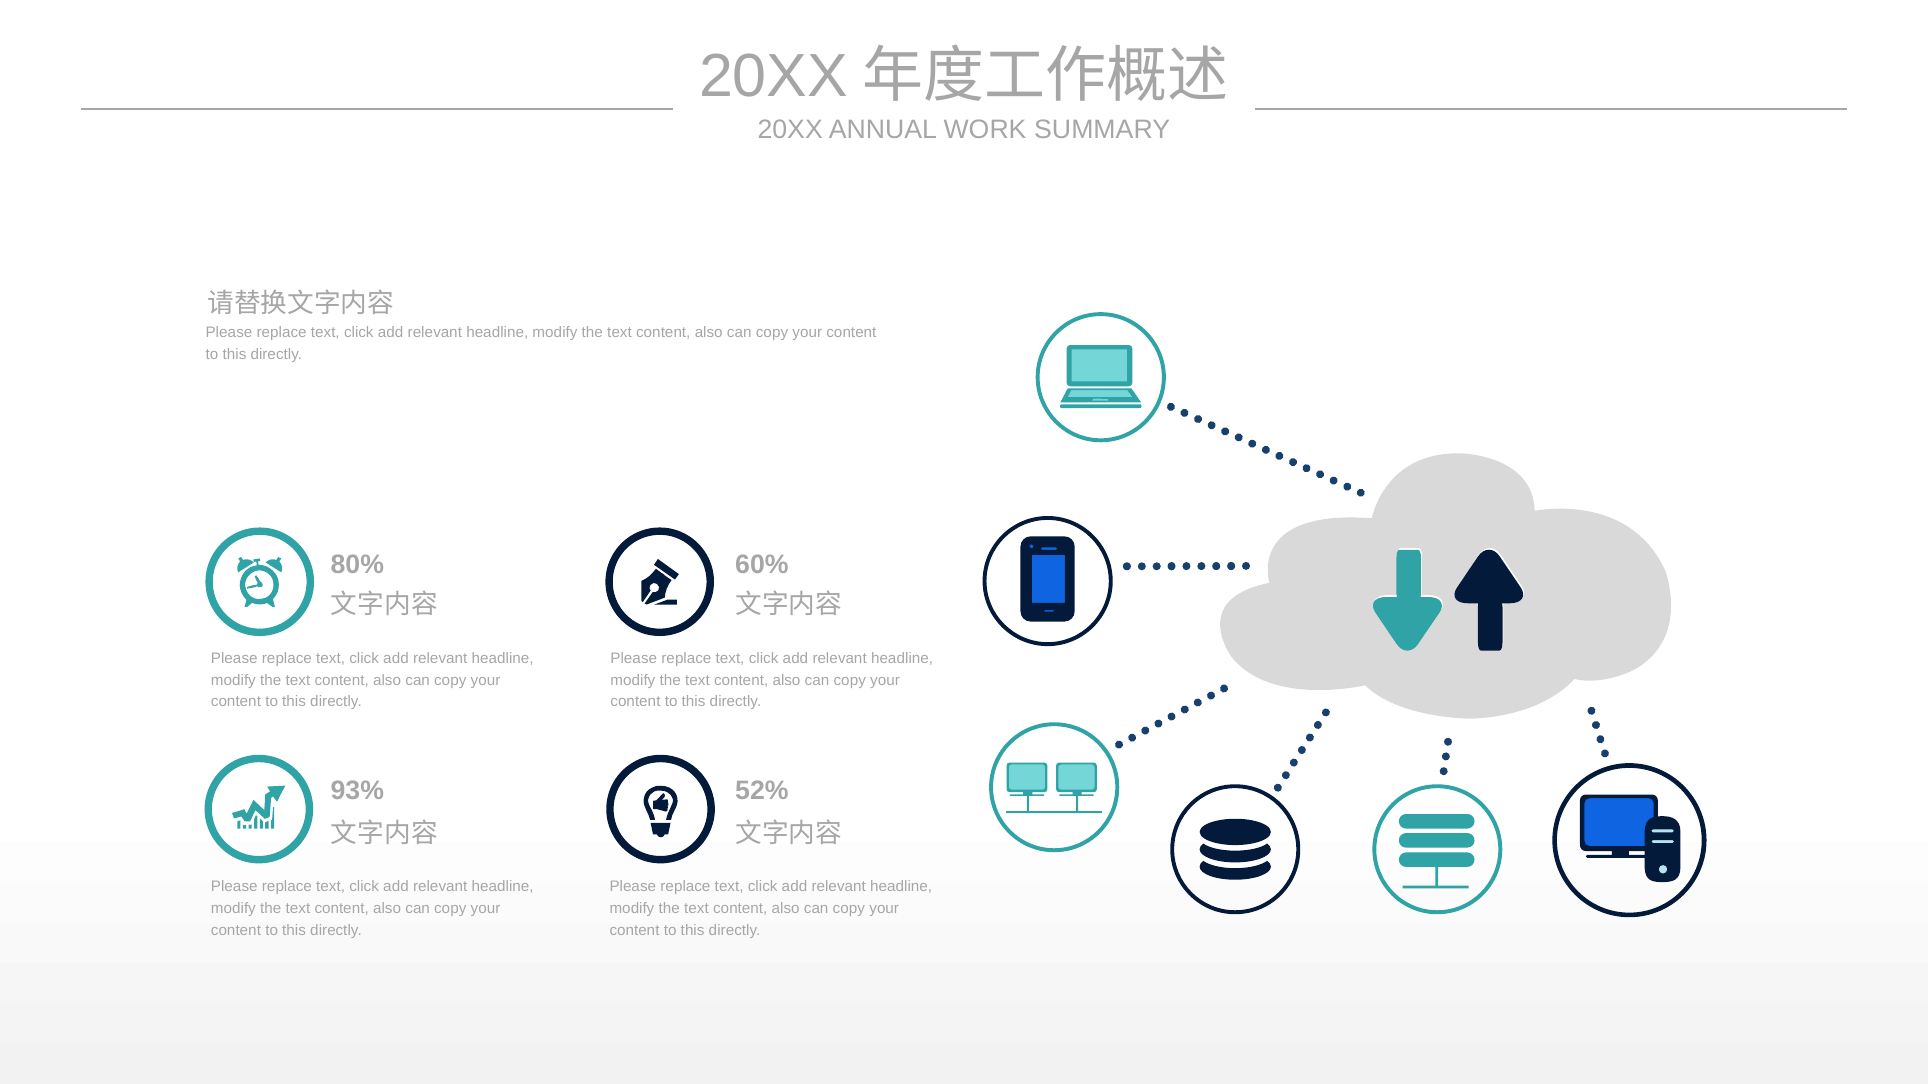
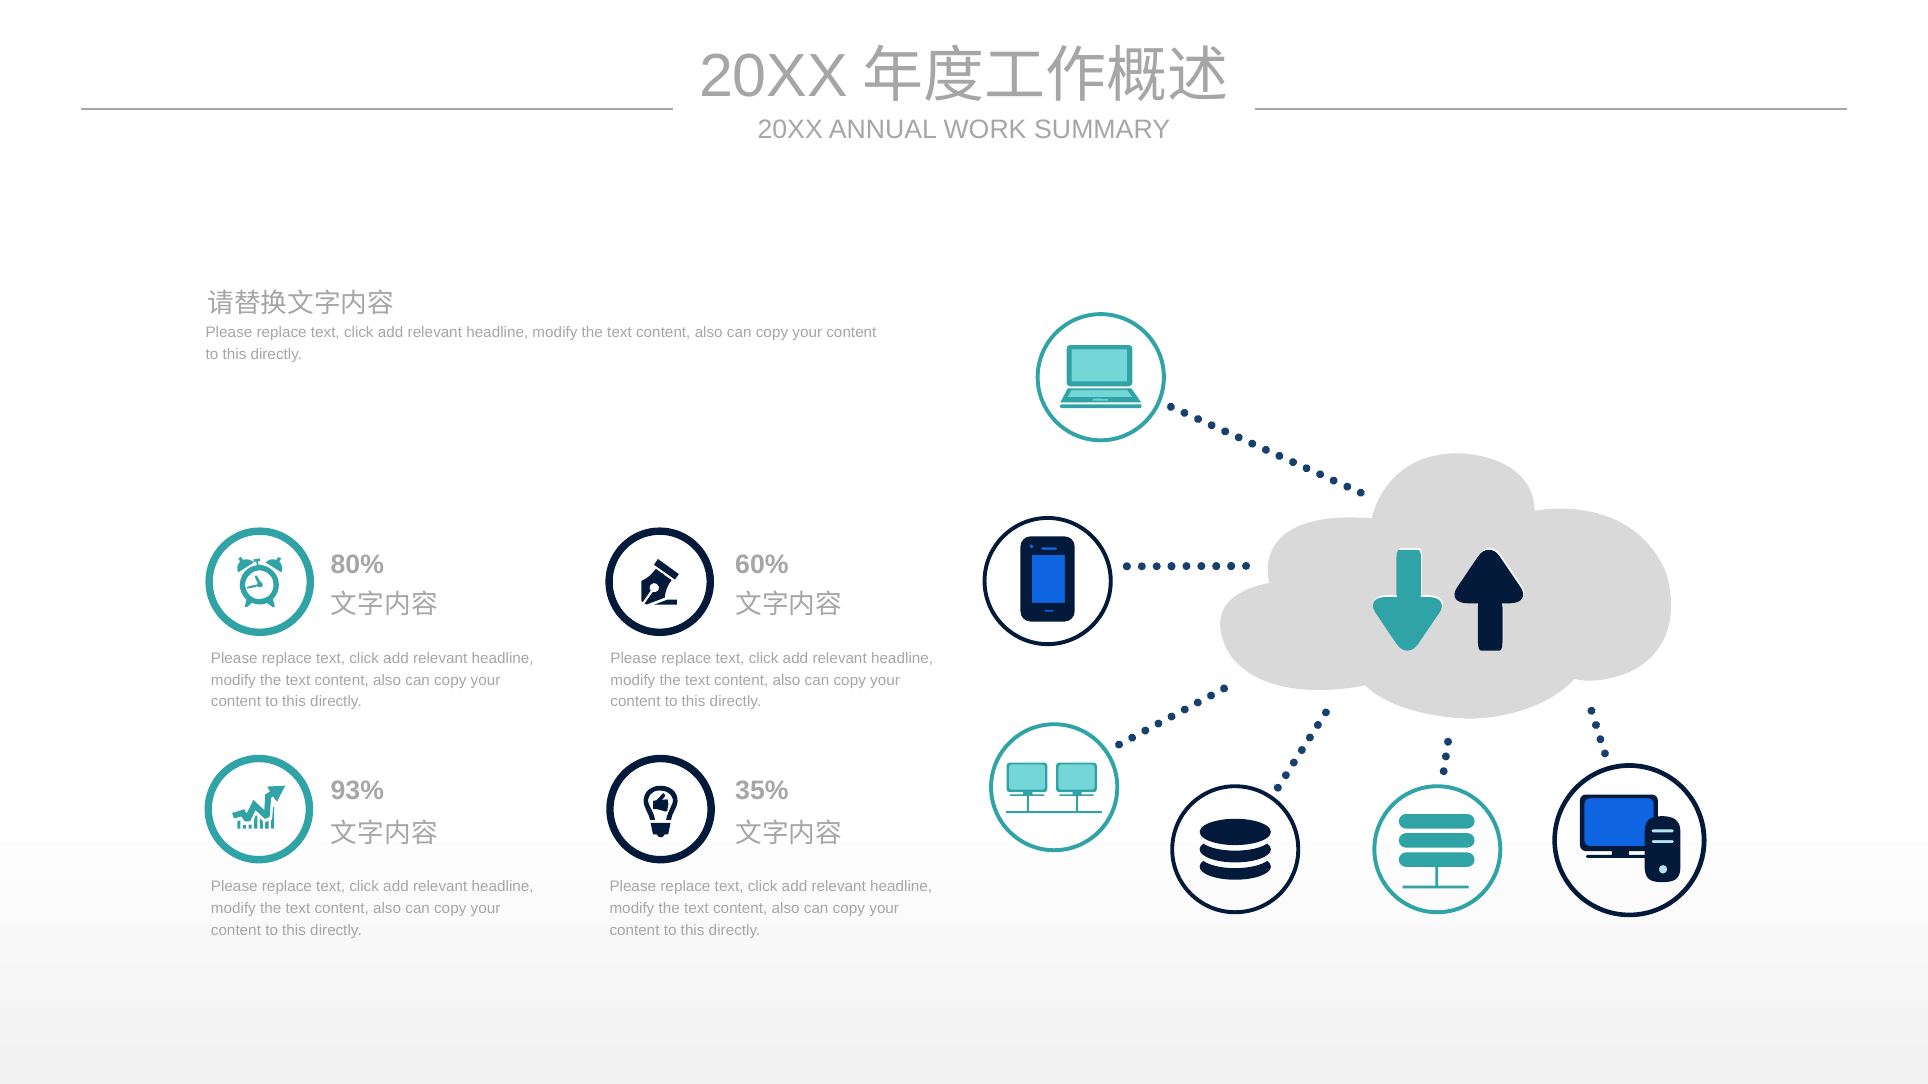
52%: 52% -> 35%
